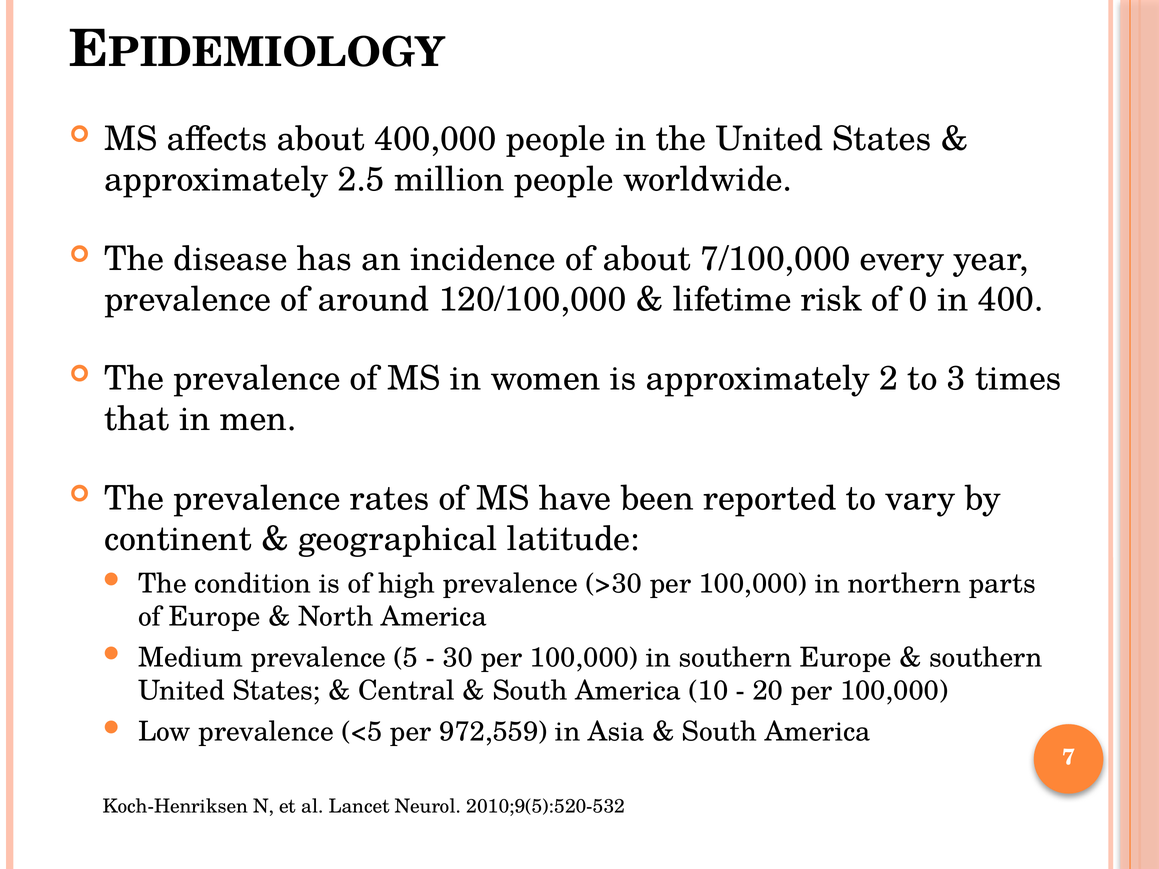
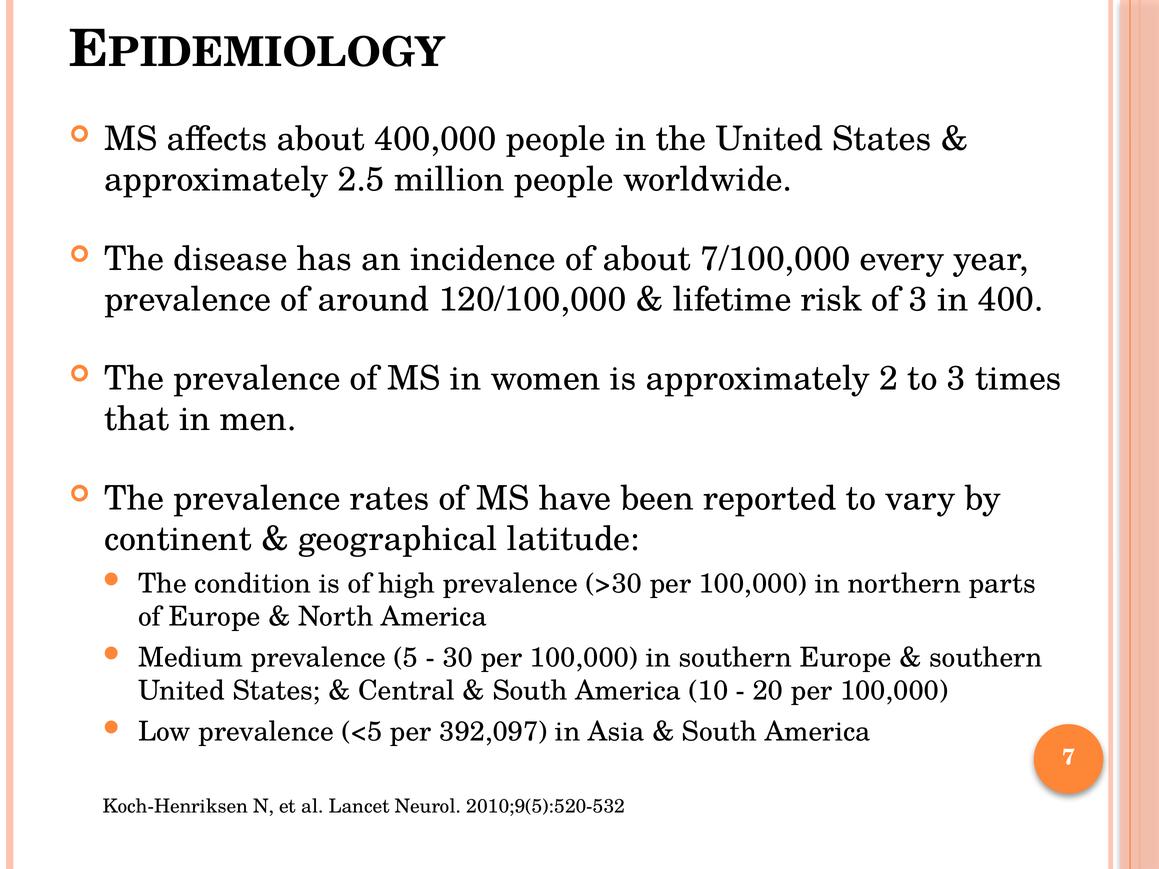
of 0: 0 -> 3
972,559: 972,559 -> 392,097
